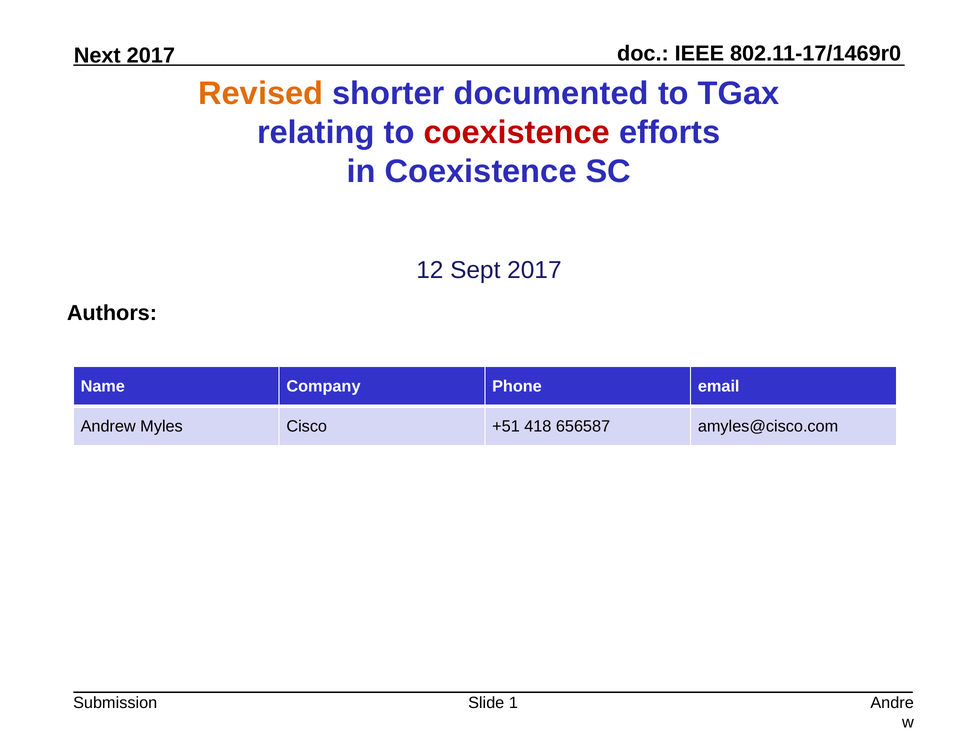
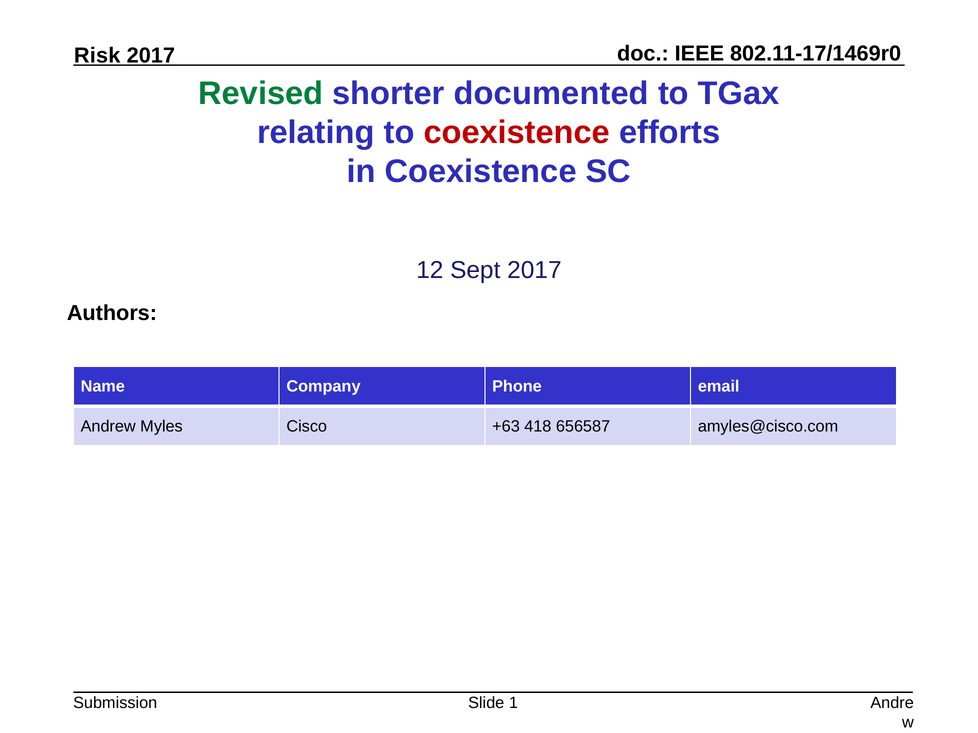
Next: Next -> Risk
Revised colour: orange -> green
+51: +51 -> +63
